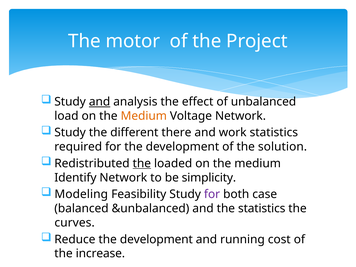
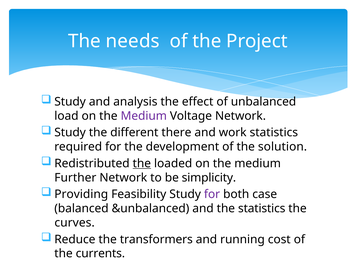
motor: motor -> needs
and at (100, 102) underline: present -> none
Medium at (144, 116) colour: orange -> purple
Identify: Identify -> Further
Modeling: Modeling -> Providing
Reduce the development: development -> transformers
increase: increase -> currents
